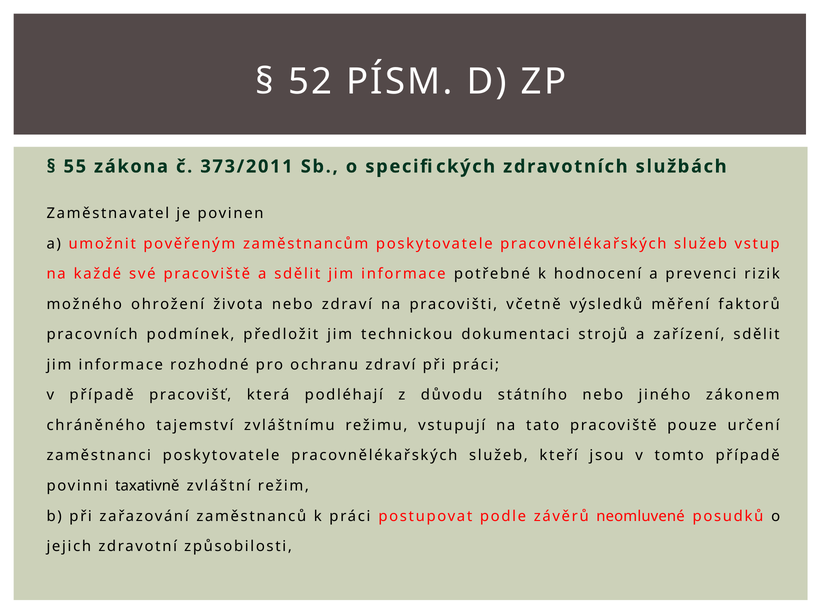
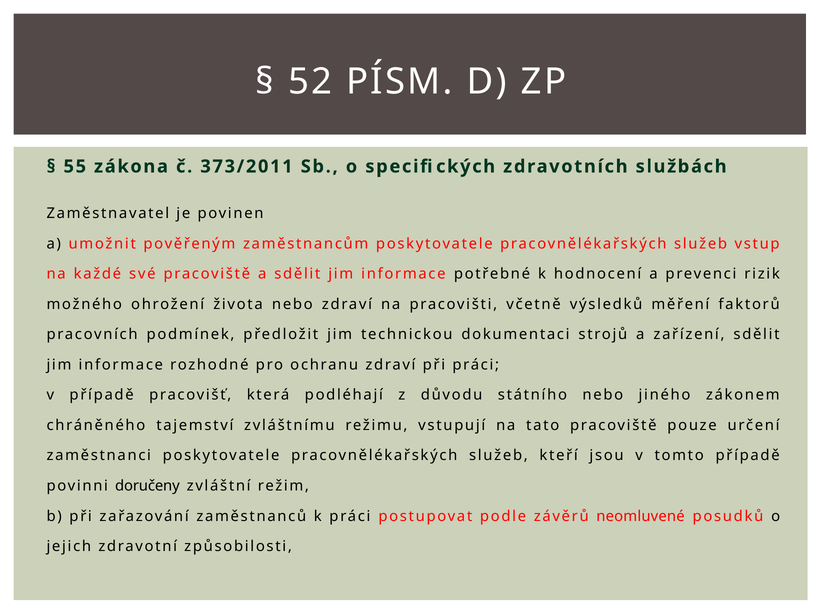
taxativně: taxativně -> doručeny
